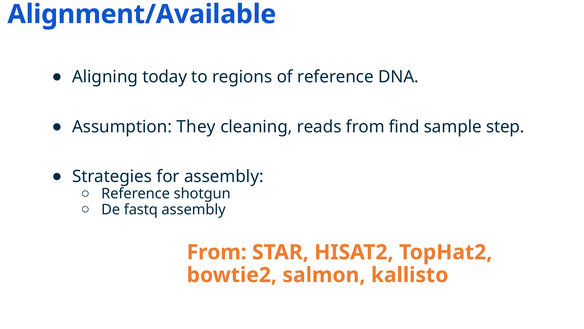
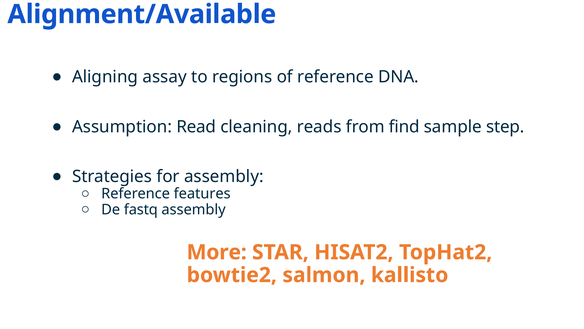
today: today -> assay
They: They -> Read
shotgun: shotgun -> features
From at (217, 252): From -> More
